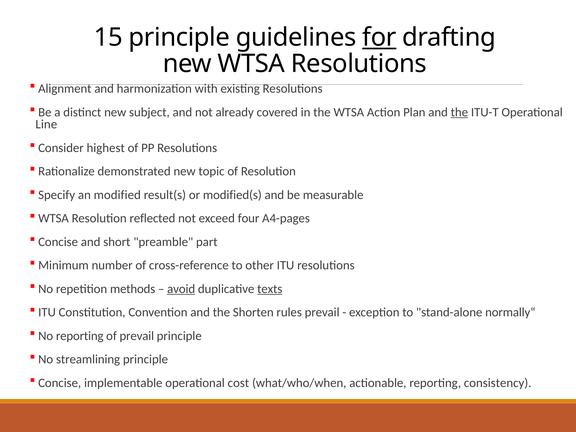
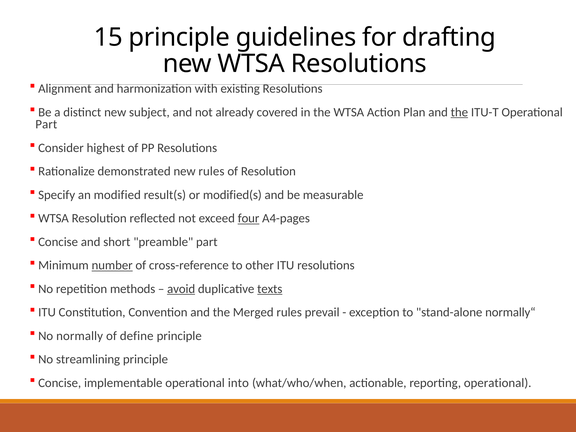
for underline: present -> none
Line at (46, 124): Line -> Part
new topic: topic -> rules
four underline: none -> present
number underline: none -> present
Shorten: Shorten -> Merged
No reporting: reporting -> normally
of prevail: prevail -> define
cost: cost -> into
reporting consistency: consistency -> operational
